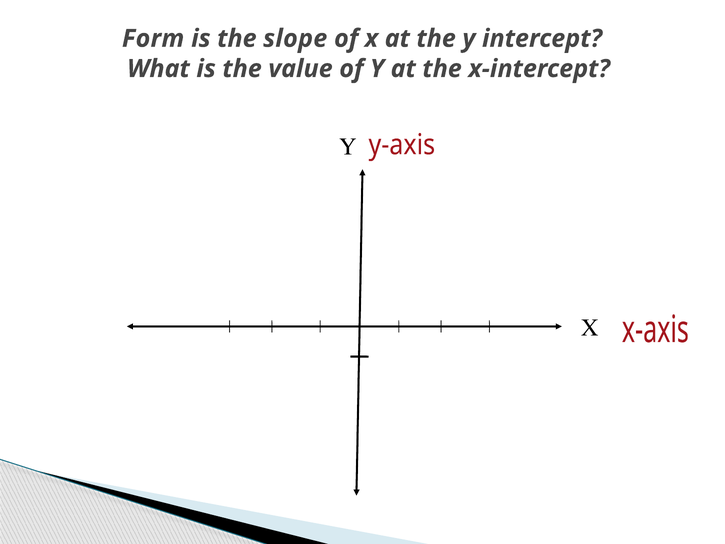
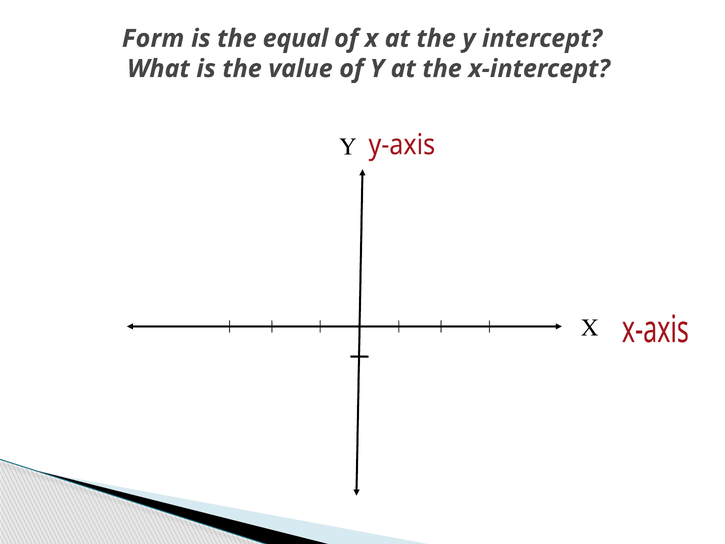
slope: slope -> equal
